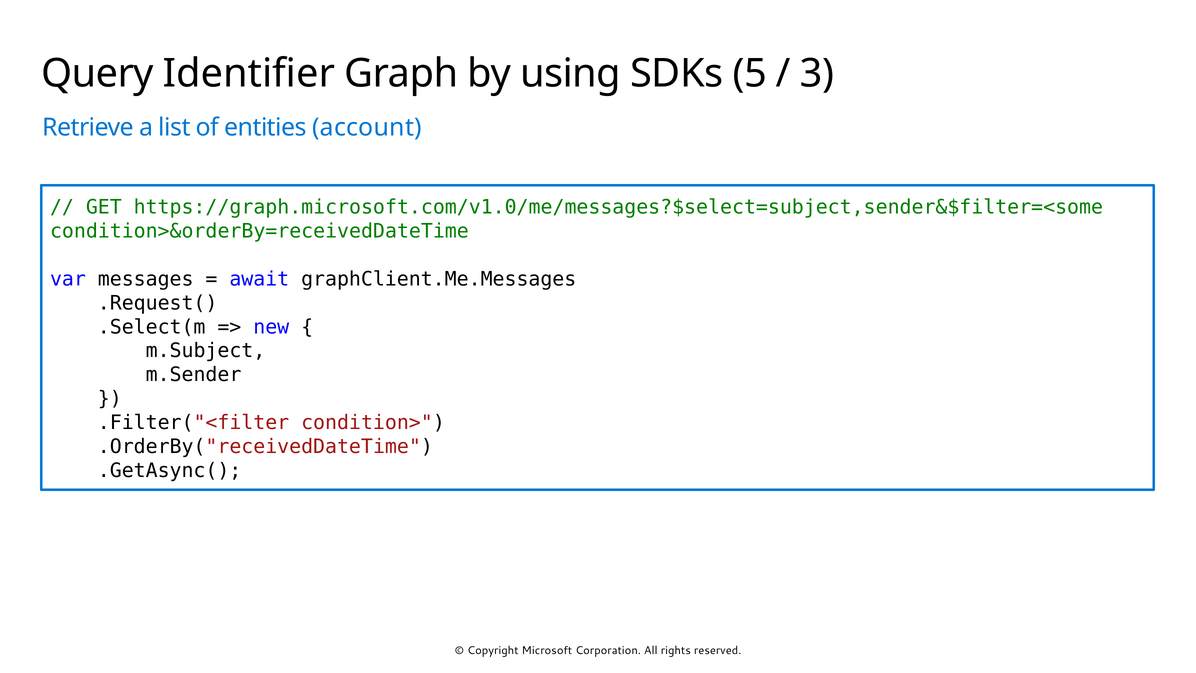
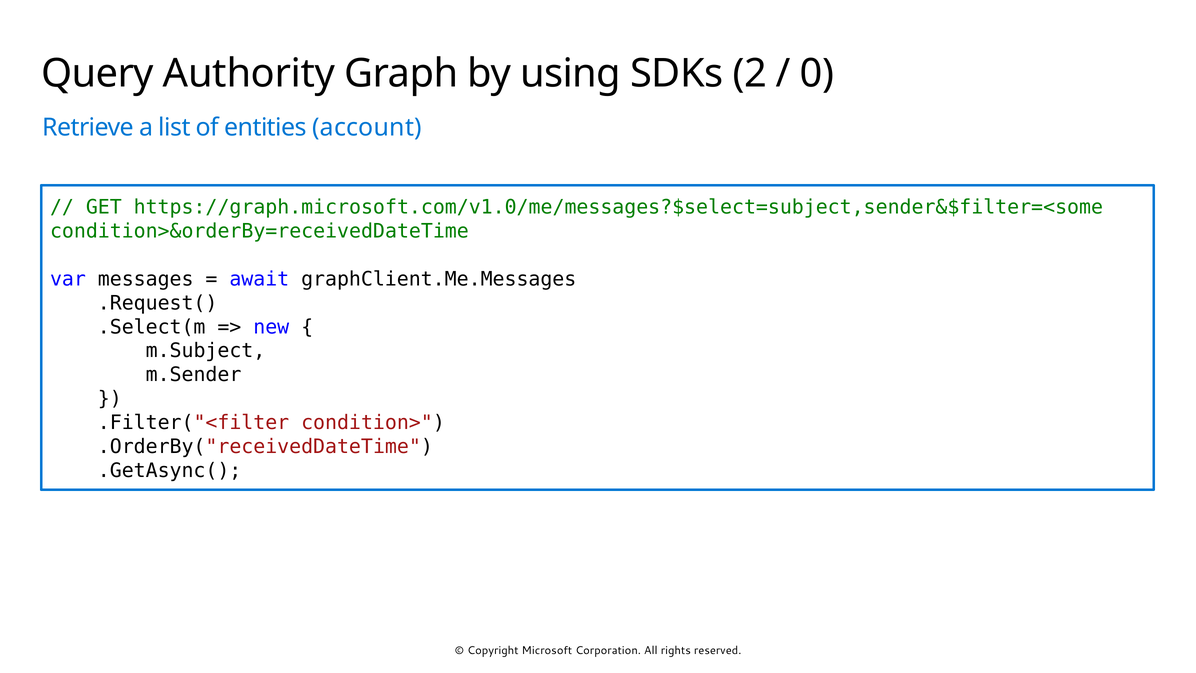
Identifier: Identifier -> Authority
5: 5 -> 2
3: 3 -> 0
